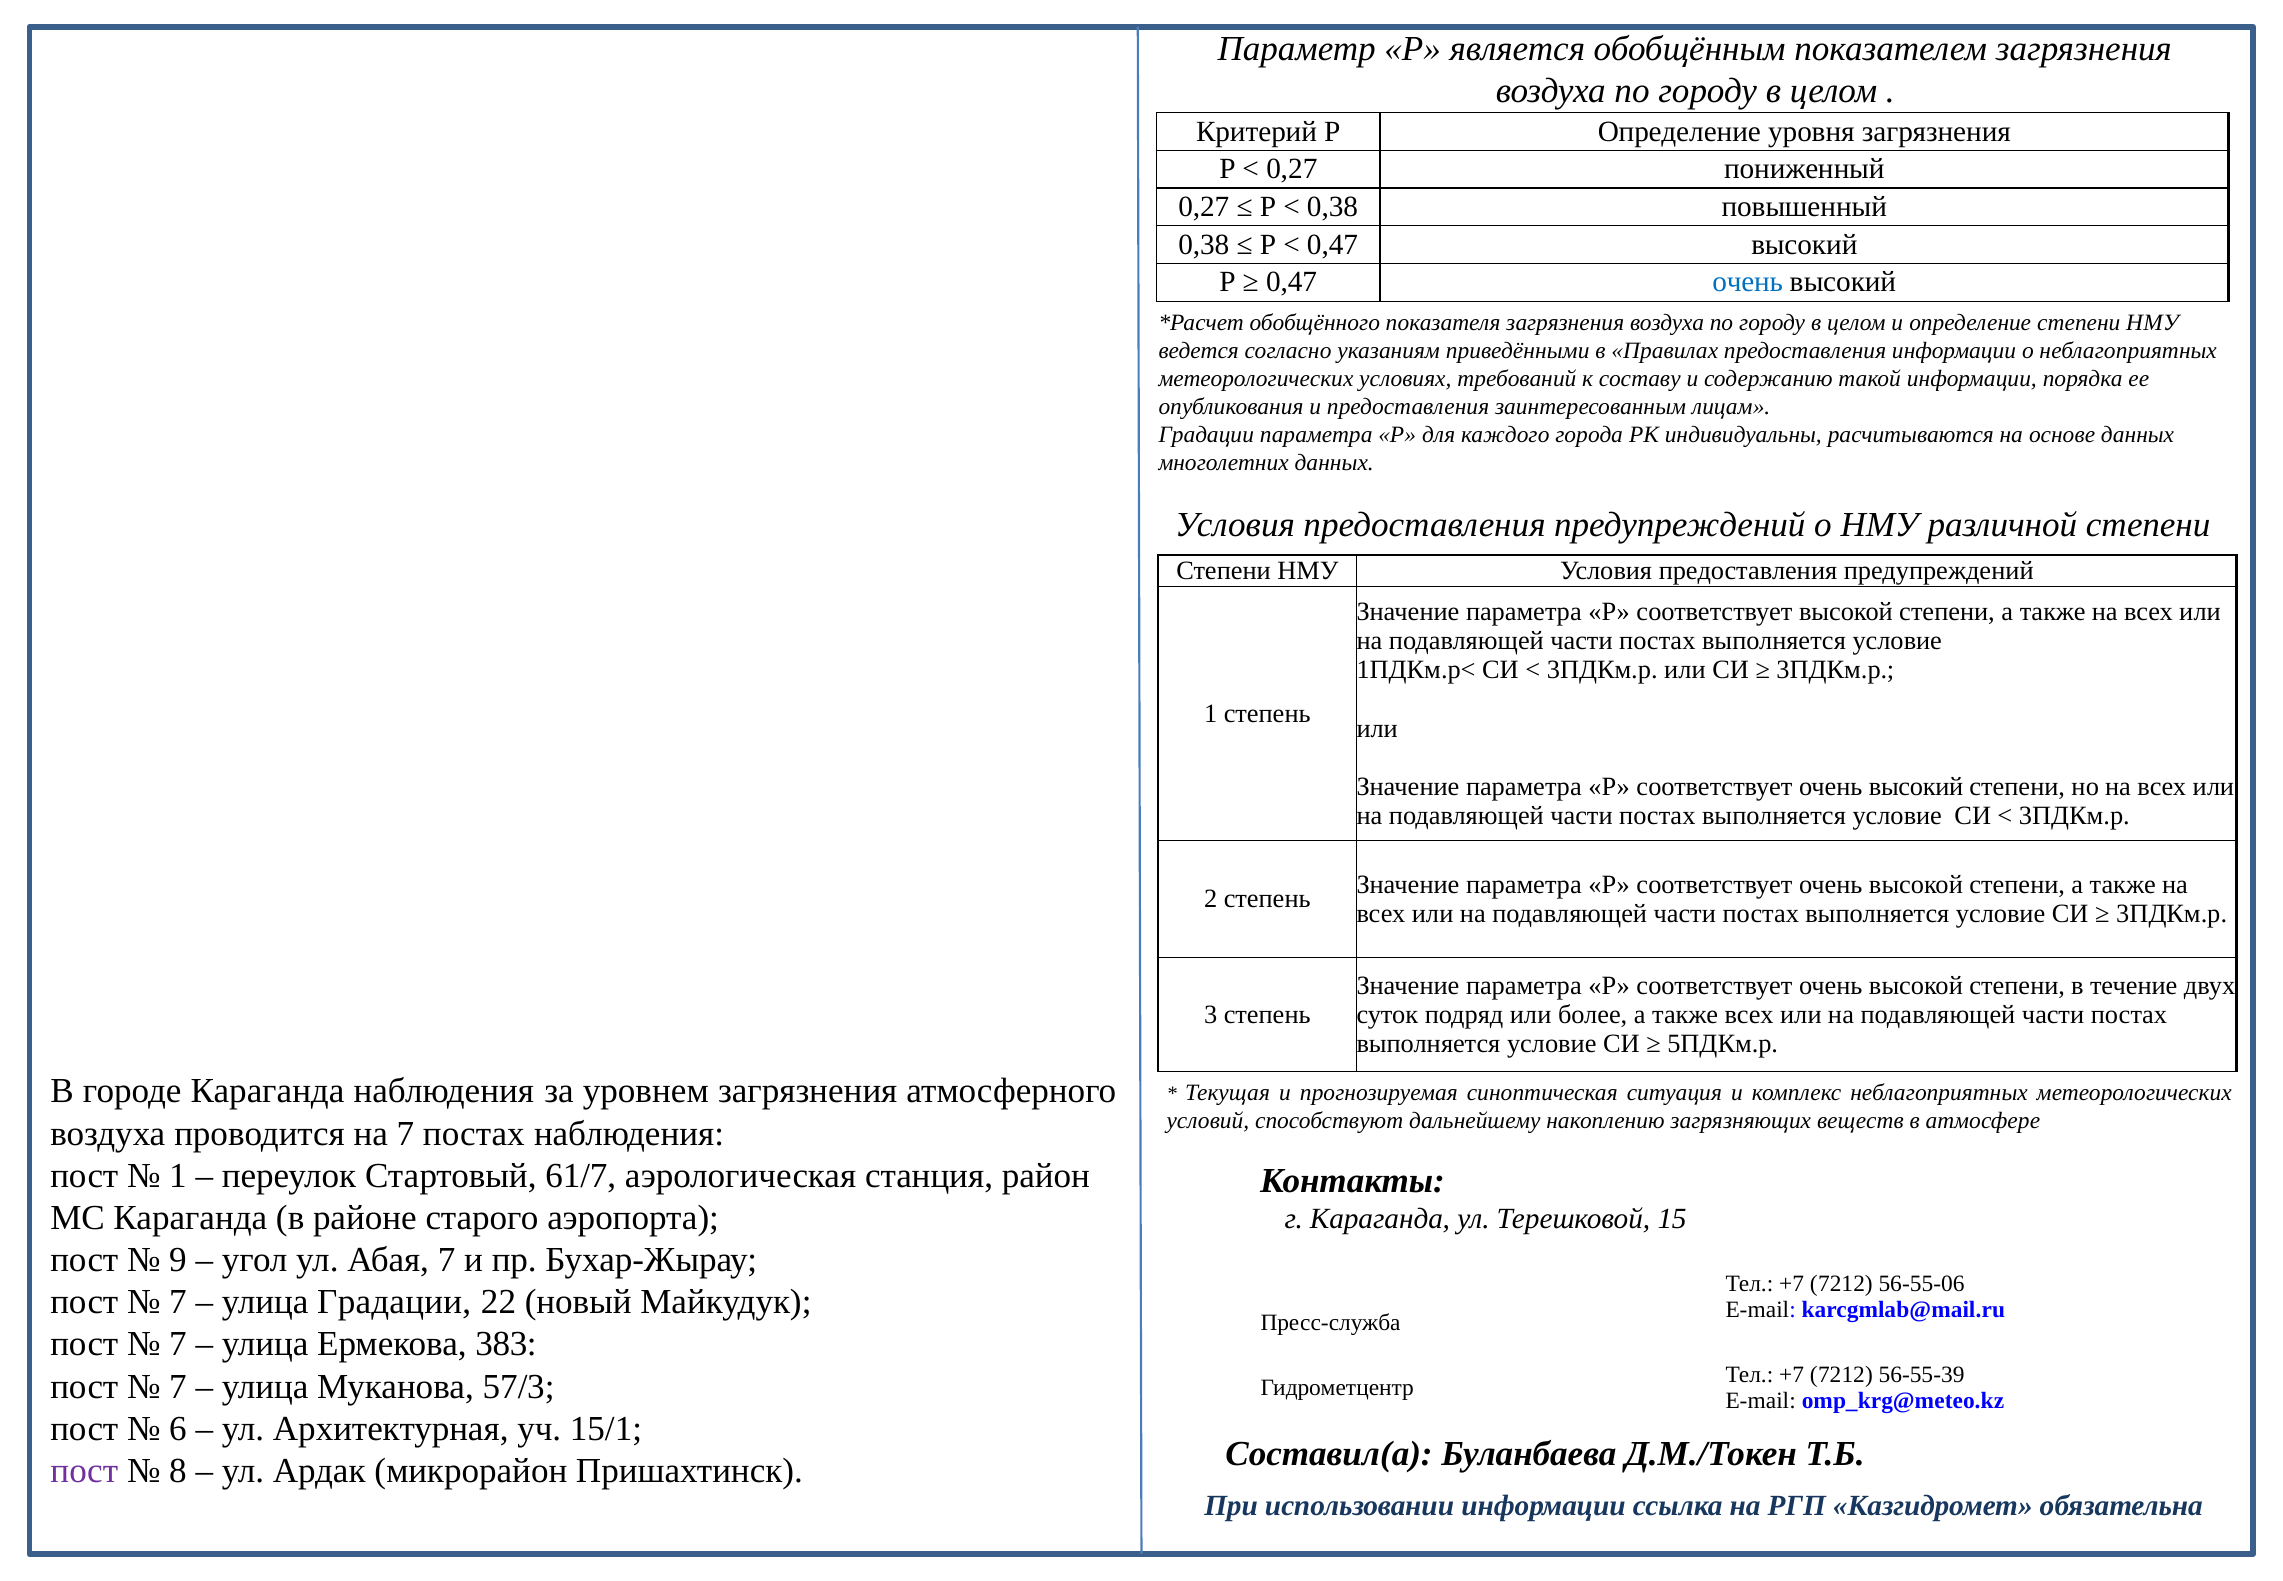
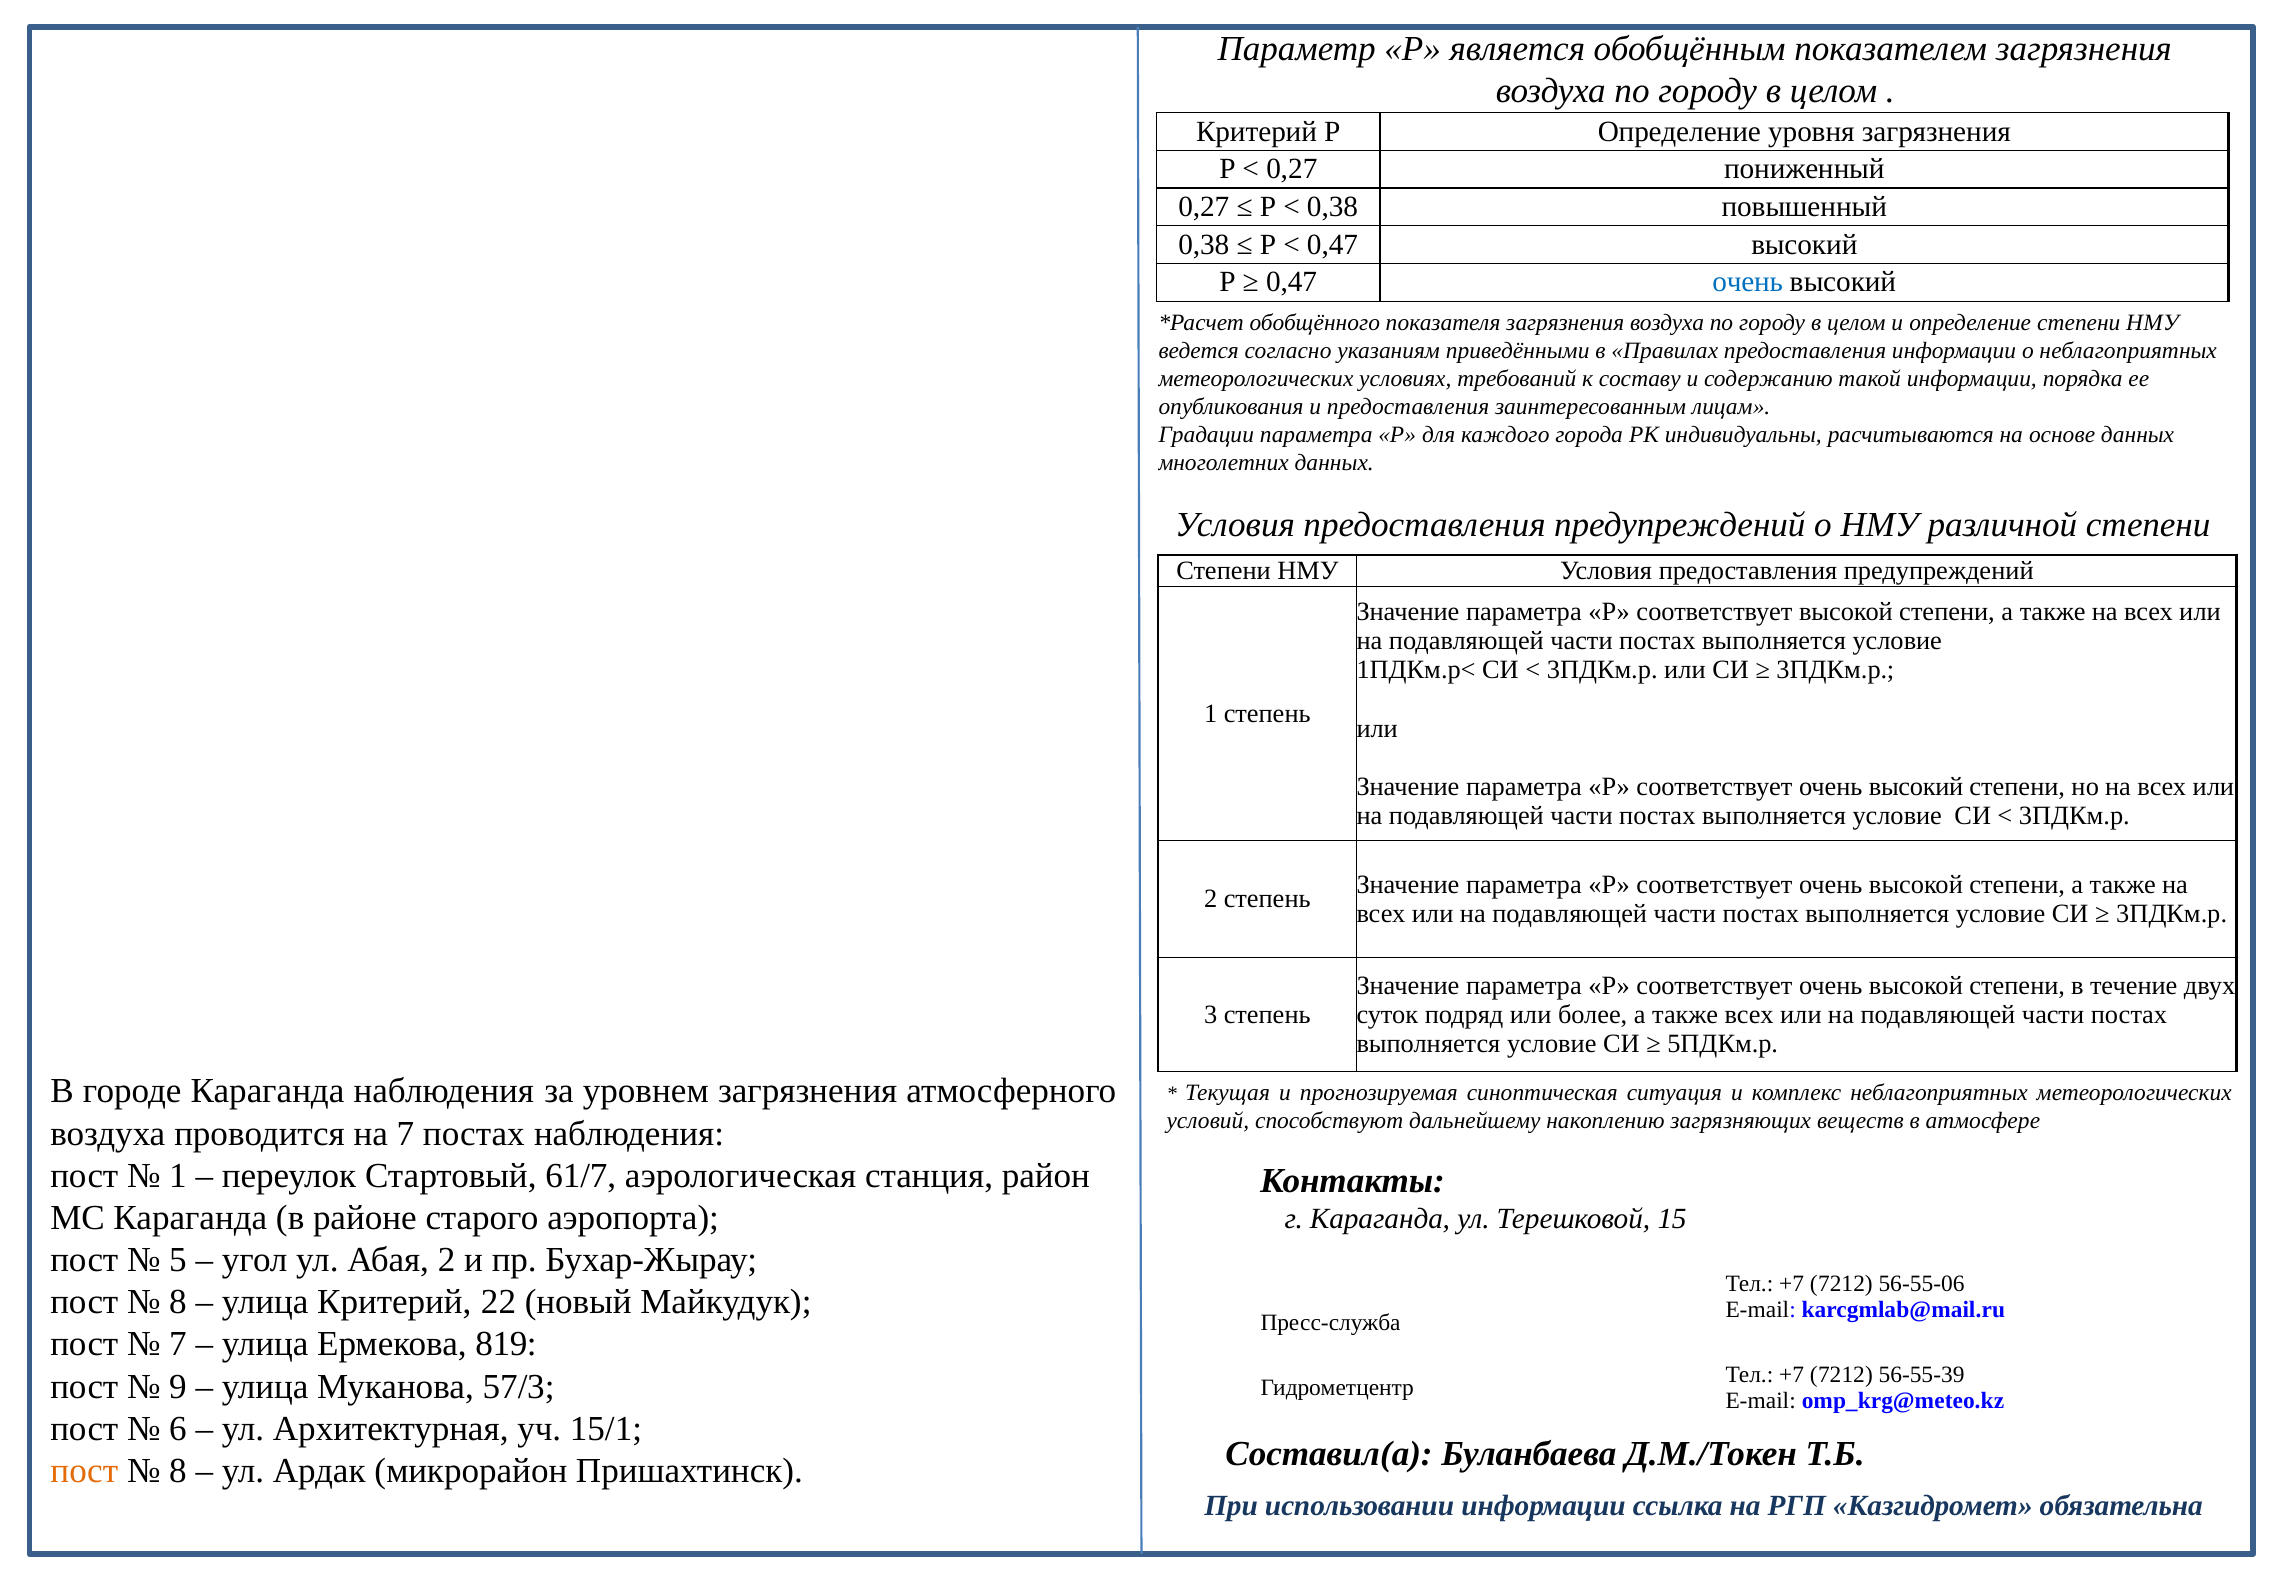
9: 9 -> 5
Абая 7: 7 -> 2
7 at (178, 1302): 7 -> 8
улица Градации: Градации -> Критерий
383: 383 -> 819
7 at (178, 1386): 7 -> 9
пост at (84, 1470) colour: purple -> orange
